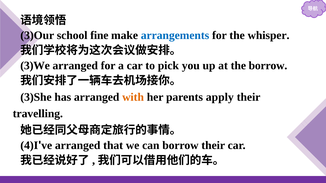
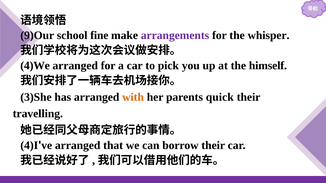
3)Our: 3)Our -> 9)Our
arrangements colour: blue -> purple
3)We: 3)We -> 4)We
the borrow: borrow -> himself
apply: apply -> quick
